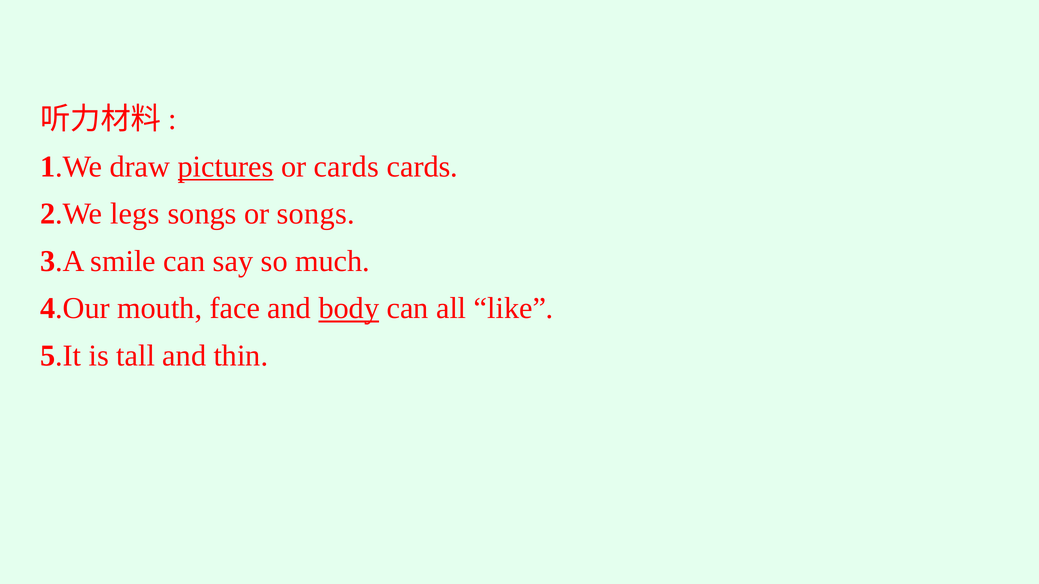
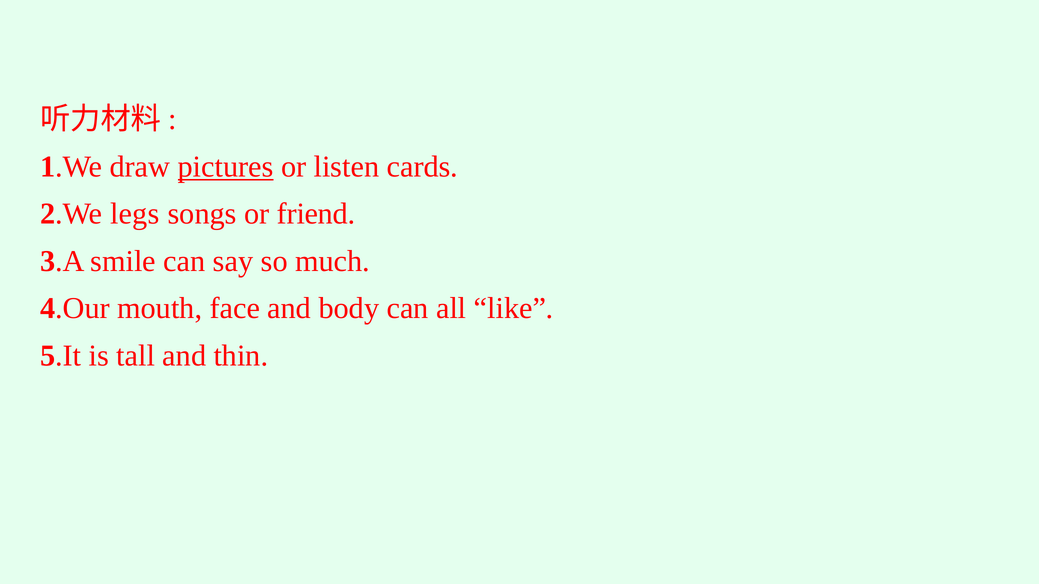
or cards: cards -> listen
or songs: songs -> friend
body underline: present -> none
